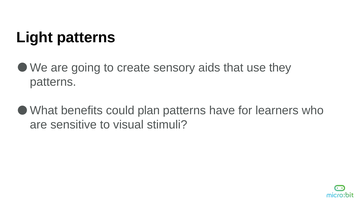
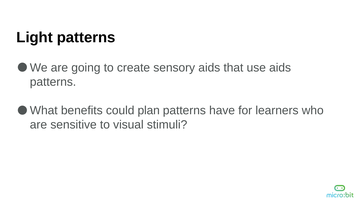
use they: they -> aids
